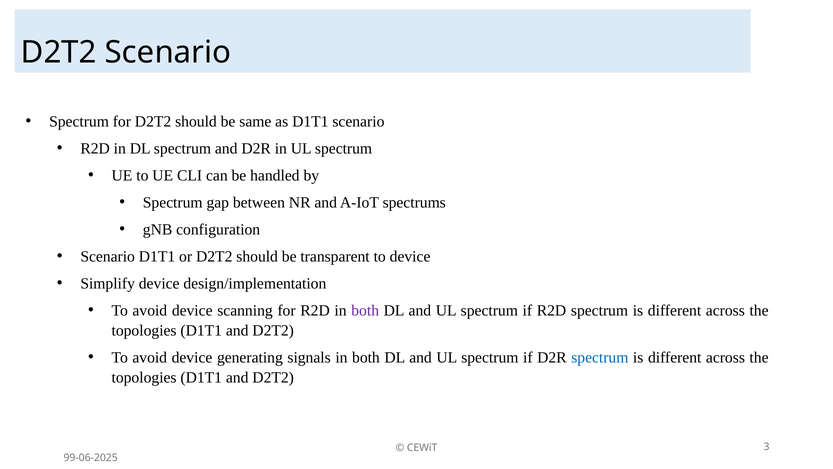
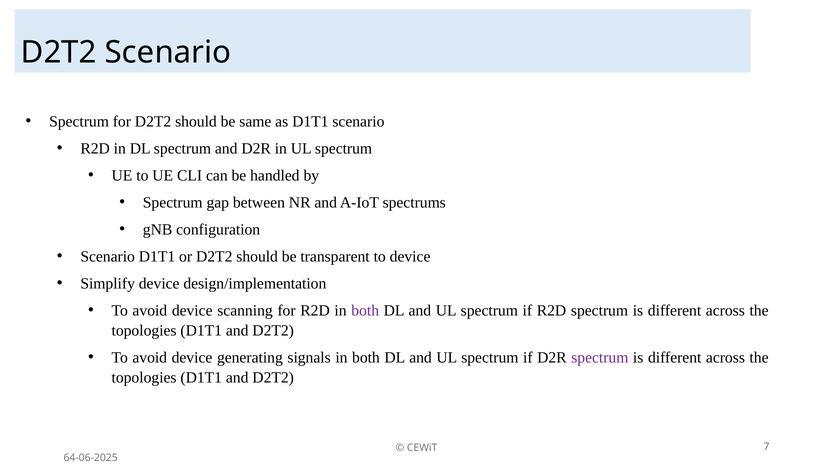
spectrum at (600, 357) colour: blue -> purple
3: 3 -> 7
99-06-2025: 99-06-2025 -> 64-06-2025
